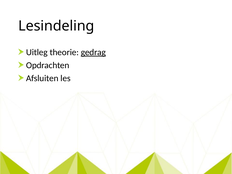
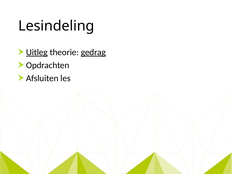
Uitleg underline: none -> present
